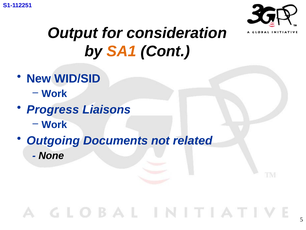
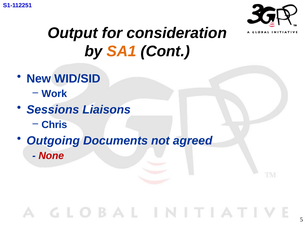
Progress: Progress -> Sessions
Work at (54, 125): Work -> Chris
related: related -> agreed
None colour: black -> red
